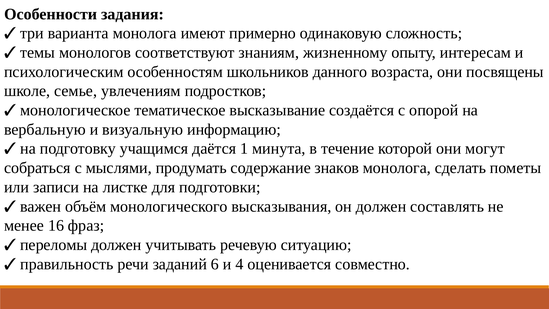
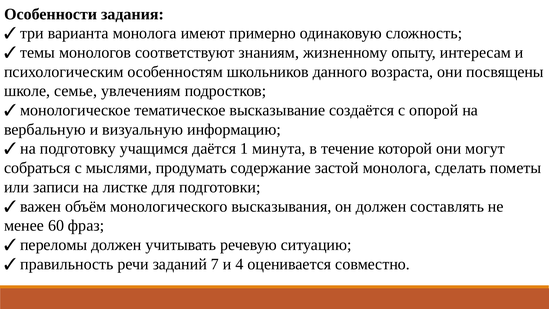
знаков: знаков -> застой
16: 16 -> 60
6: 6 -> 7
